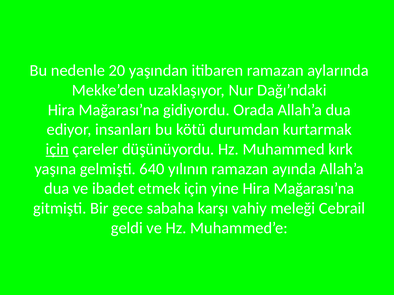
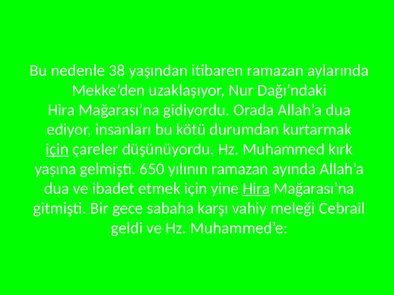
20: 20 -> 38
640: 640 -> 650
Hira at (256, 189) underline: none -> present
